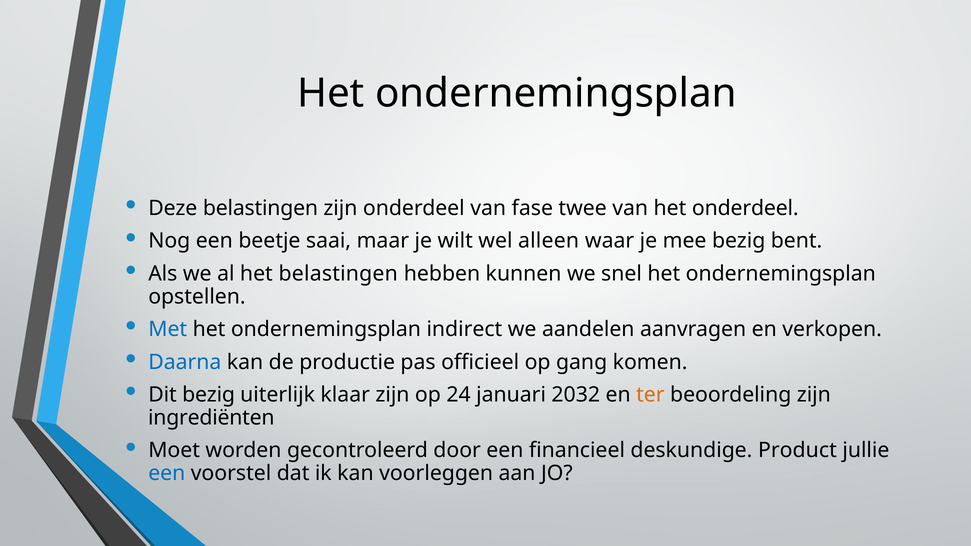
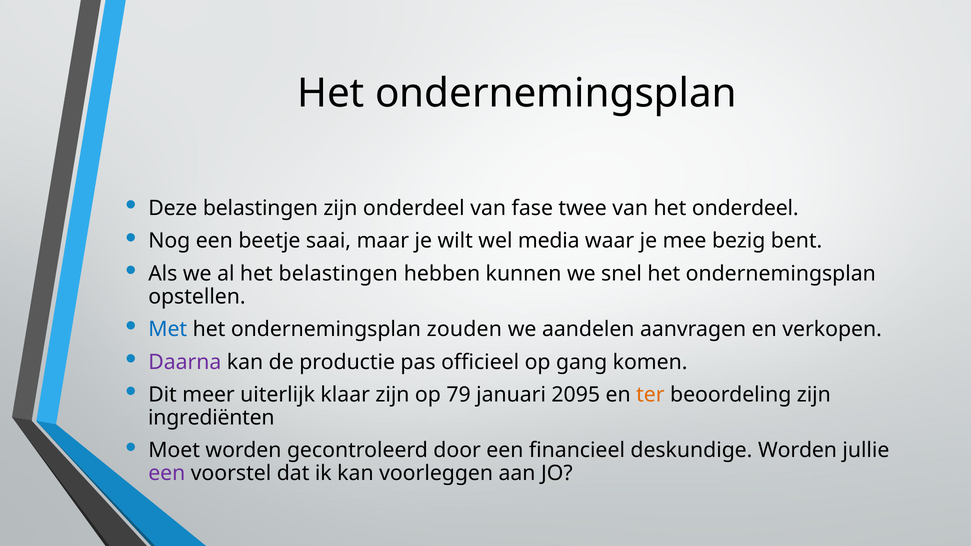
alleen: alleen -> media
indirect: indirect -> zouden
Daarna colour: blue -> purple
Dit bezig: bezig -> meer
24: 24 -> 79
2032: 2032 -> 2095
deskundige Product: Product -> Worden
een at (167, 474) colour: blue -> purple
